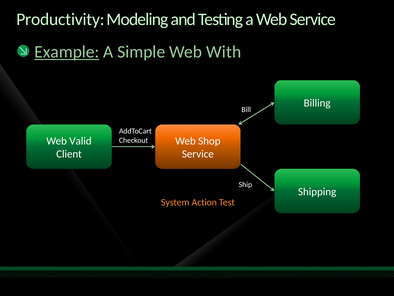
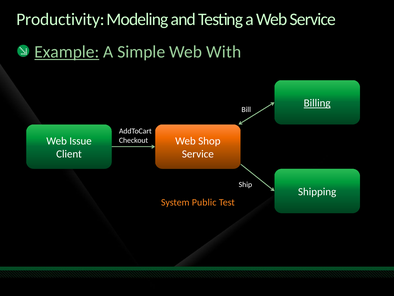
Billing underline: none -> present
Valid: Valid -> Issue
Action: Action -> Public
